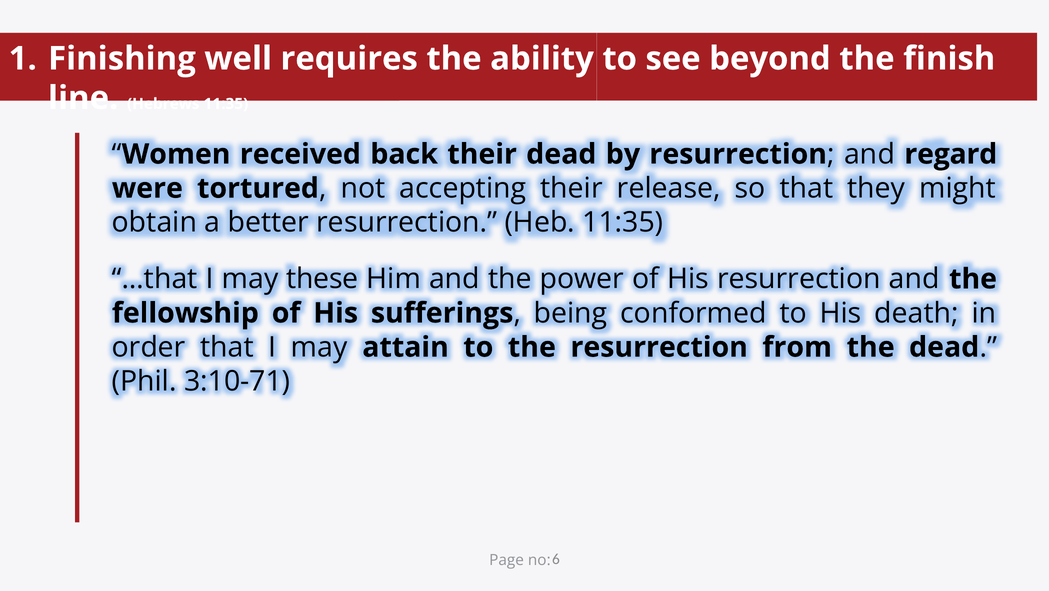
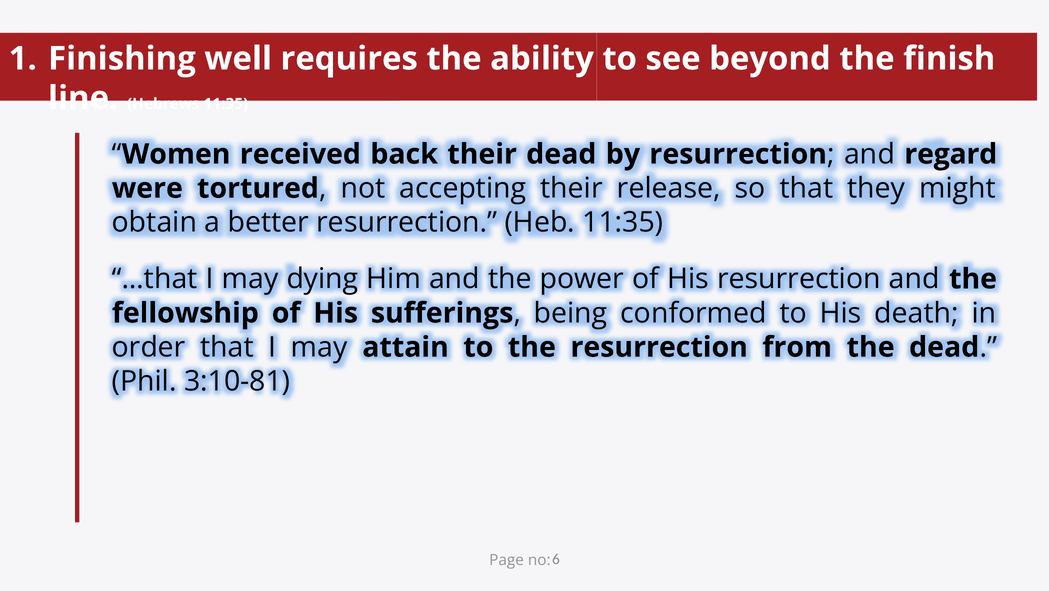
these: these -> dying
3:10-71: 3:10-71 -> 3:10-81
